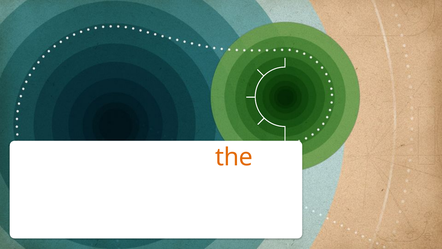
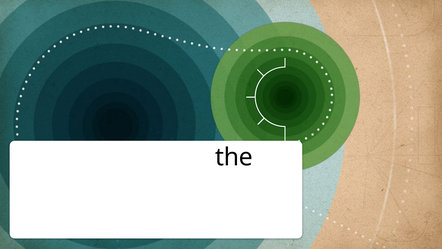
the colour: orange -> black
